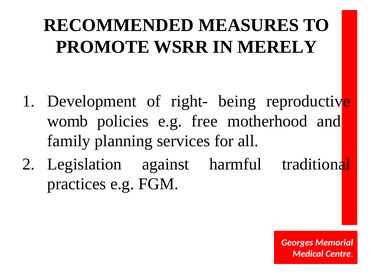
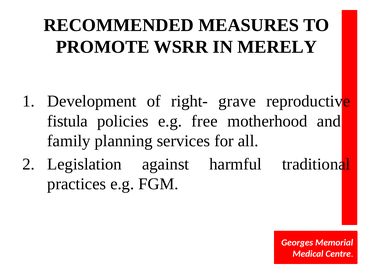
being: being -> grave
womb: womb -> fistula
